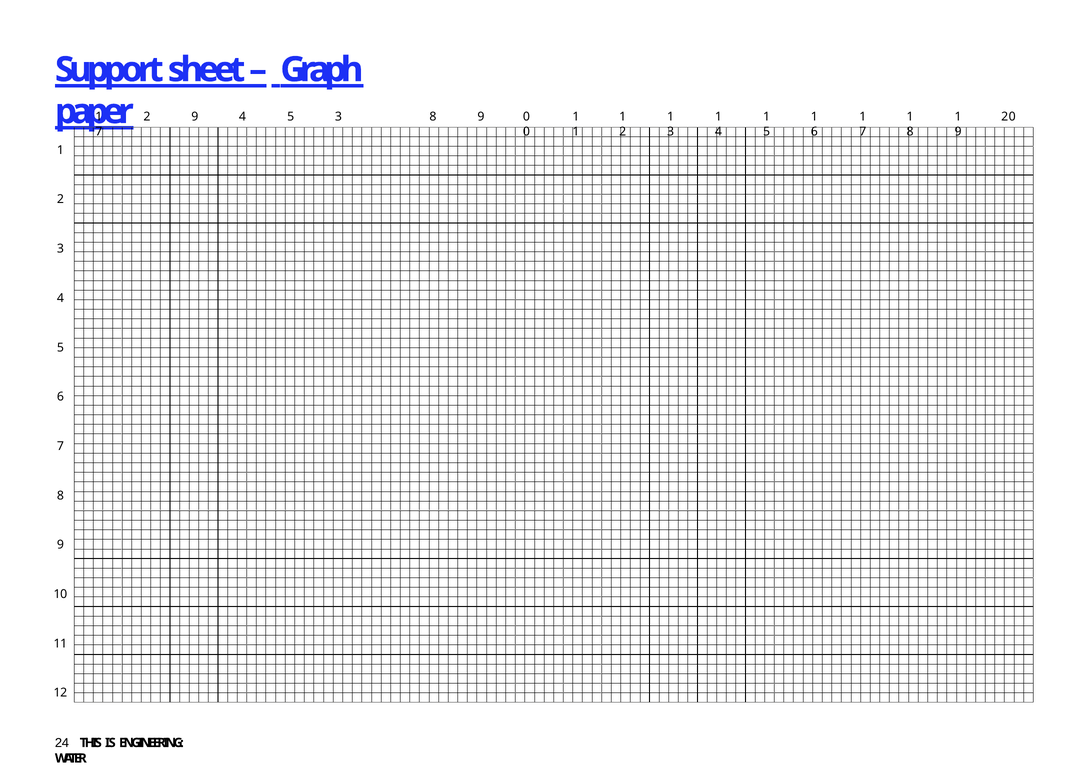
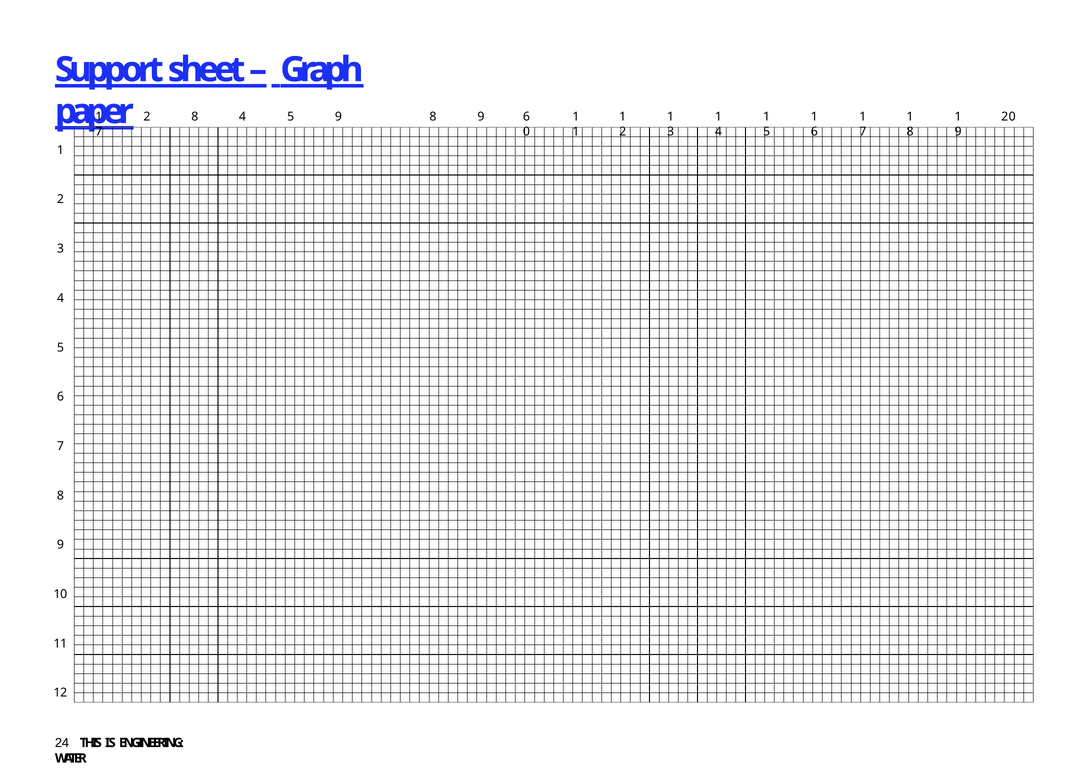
2 9: 9 -> 8
5 3: 3 -> 9
9 0: 0 -> 6
